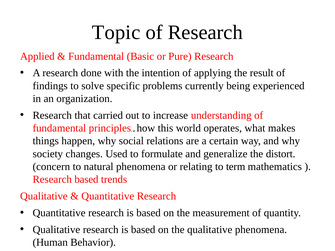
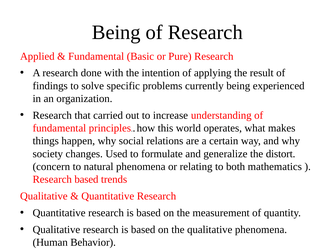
Topic at (116, 32): Topic -> Being
term: term -> both
